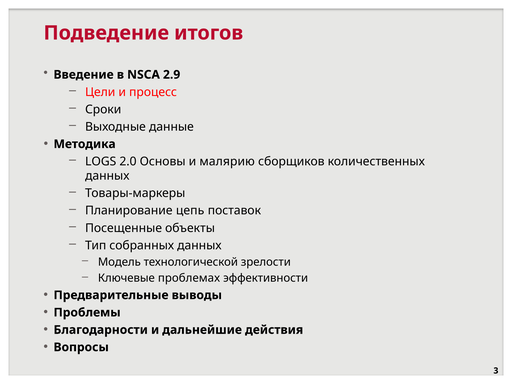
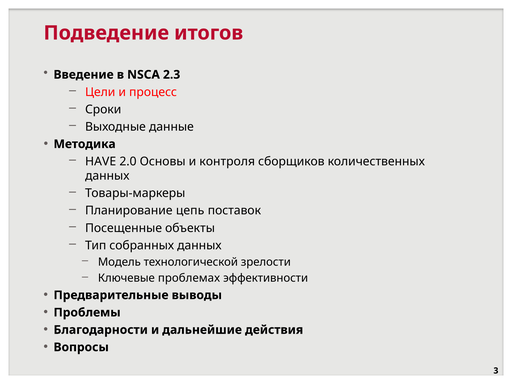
2.9: 2.9 -> 2.3
LOGS: LOGS -> HAVE
малярию: малярию -> контроля
